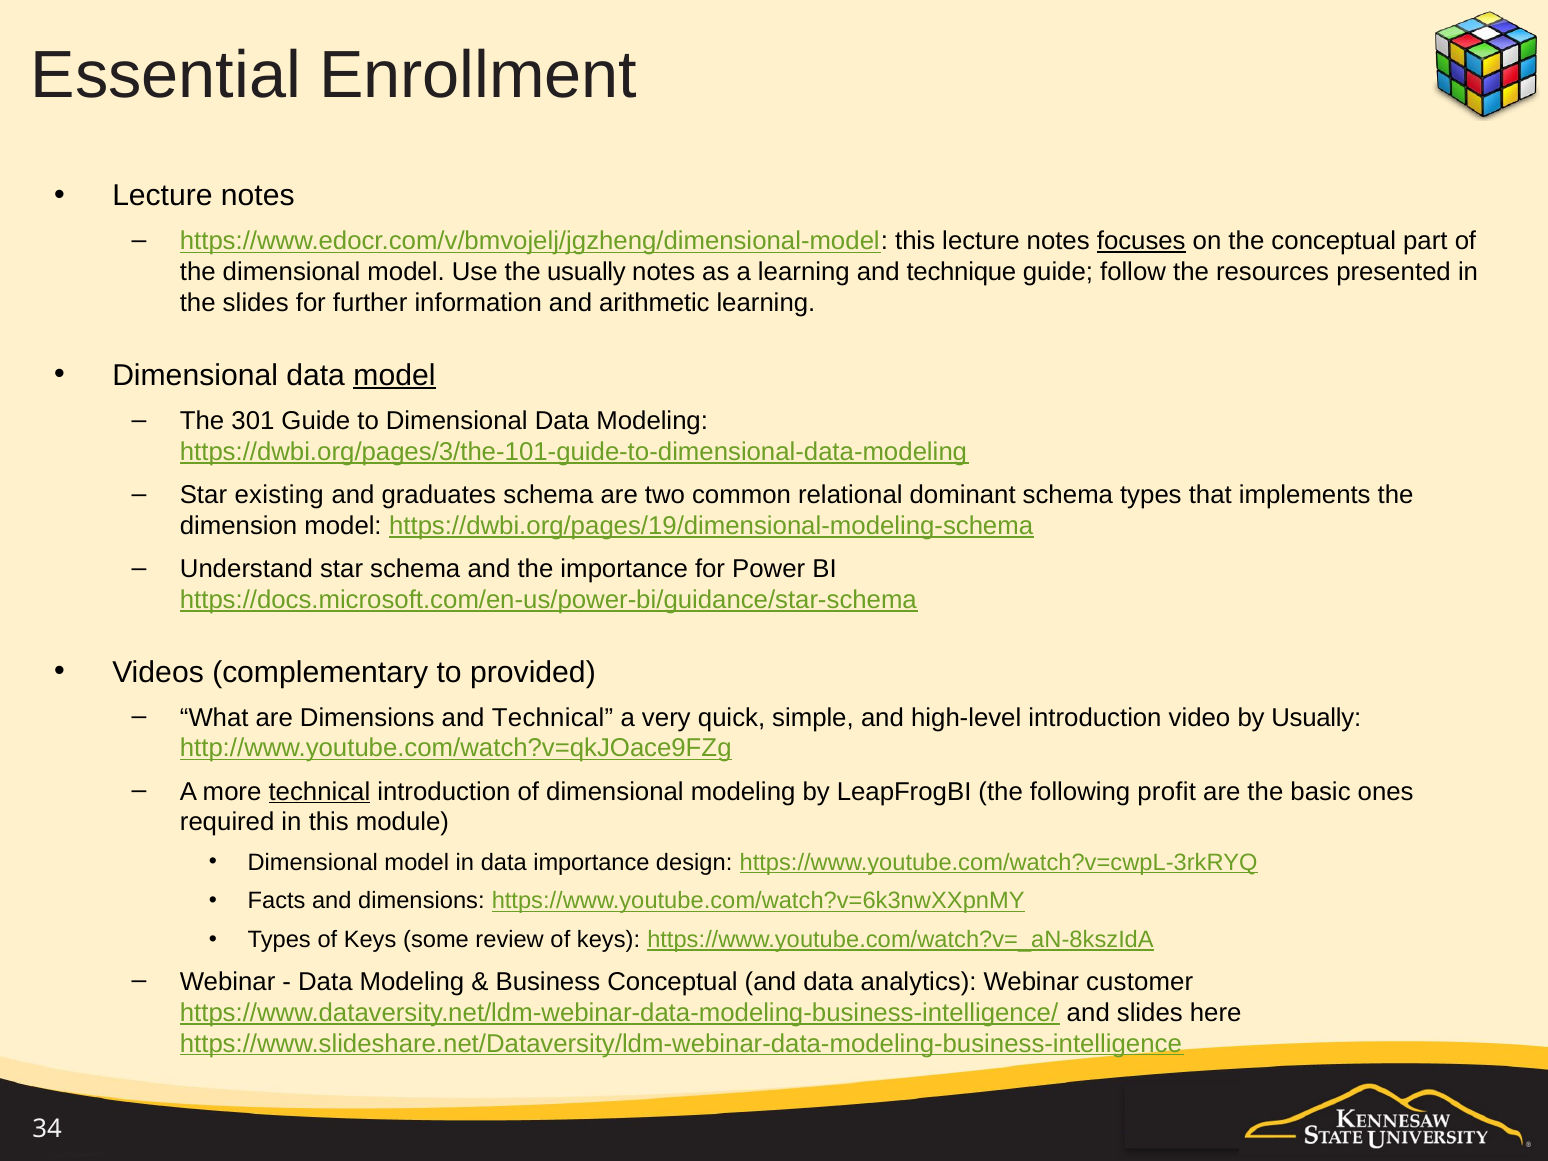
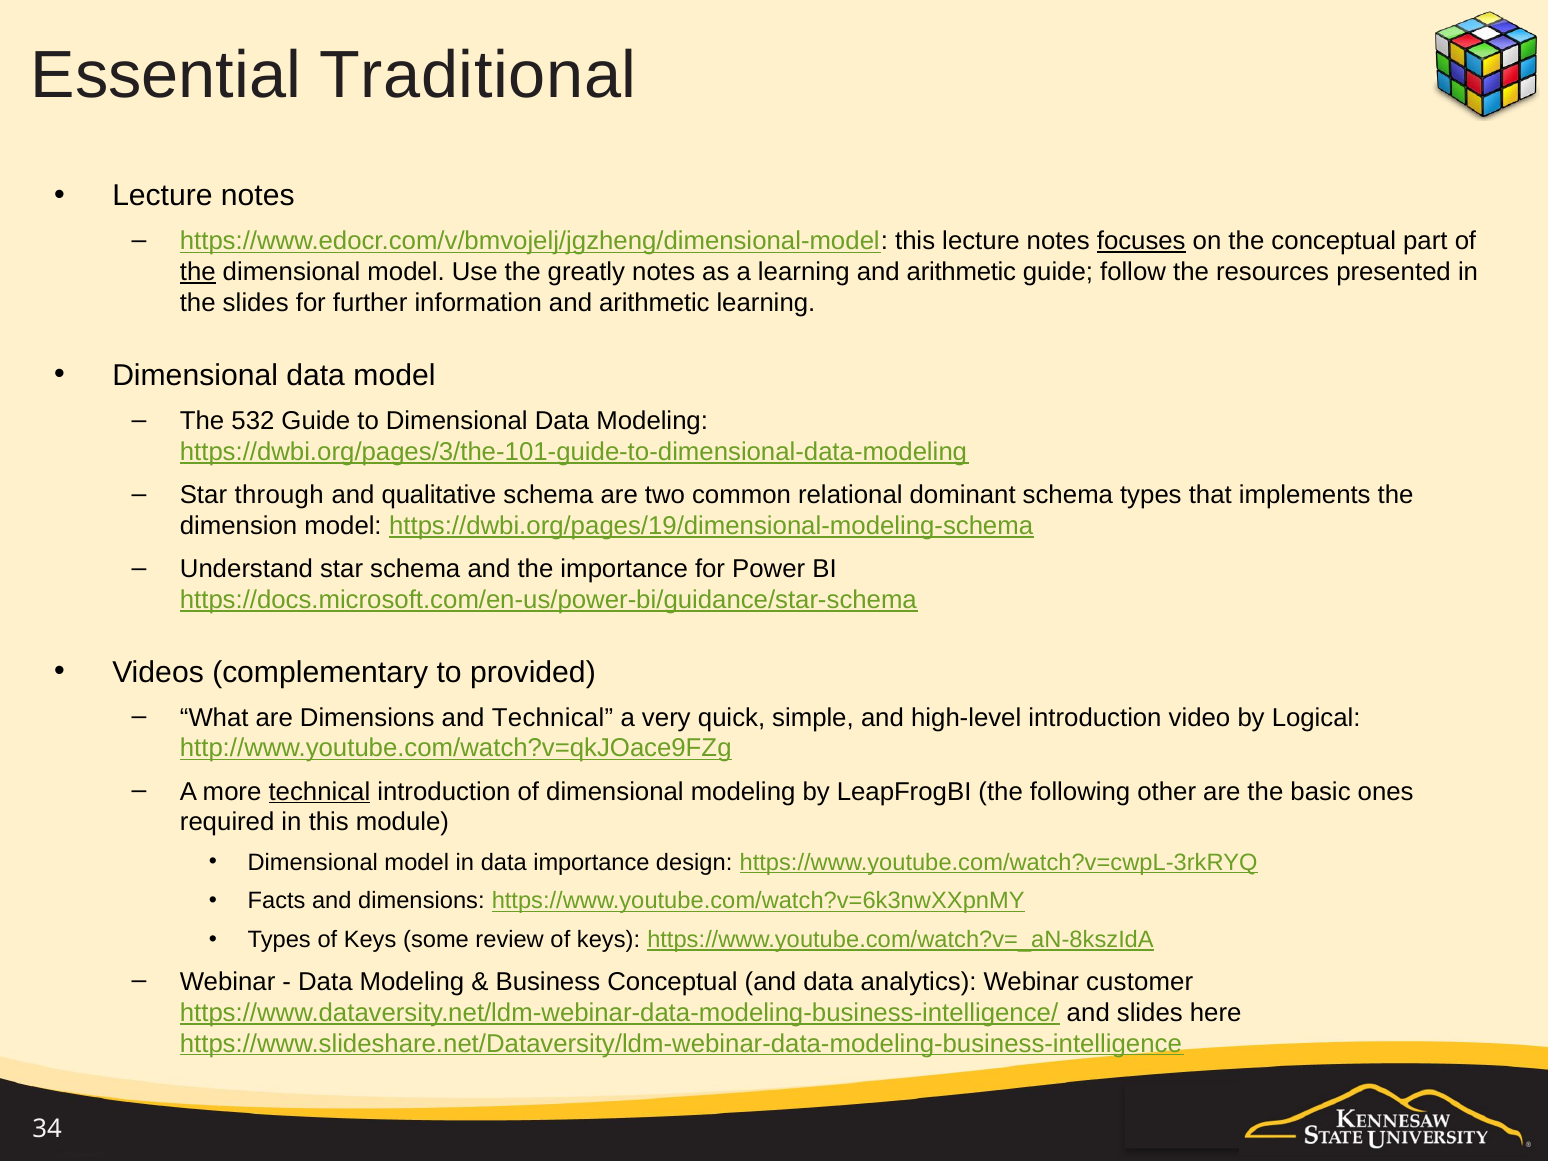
Enrollment: Enrollment -> Traditional
the at (198, 272) underline: none -> present
the usually: usually -> greatly
learning and technique: technique -> arithmetic
model at (395, 375) underline: present -> none
301: 301 -> 532
existing: existing -> through
graduates: graduates -> qualitative
by Usually: Usually -> Logical
profit: profit -> other
